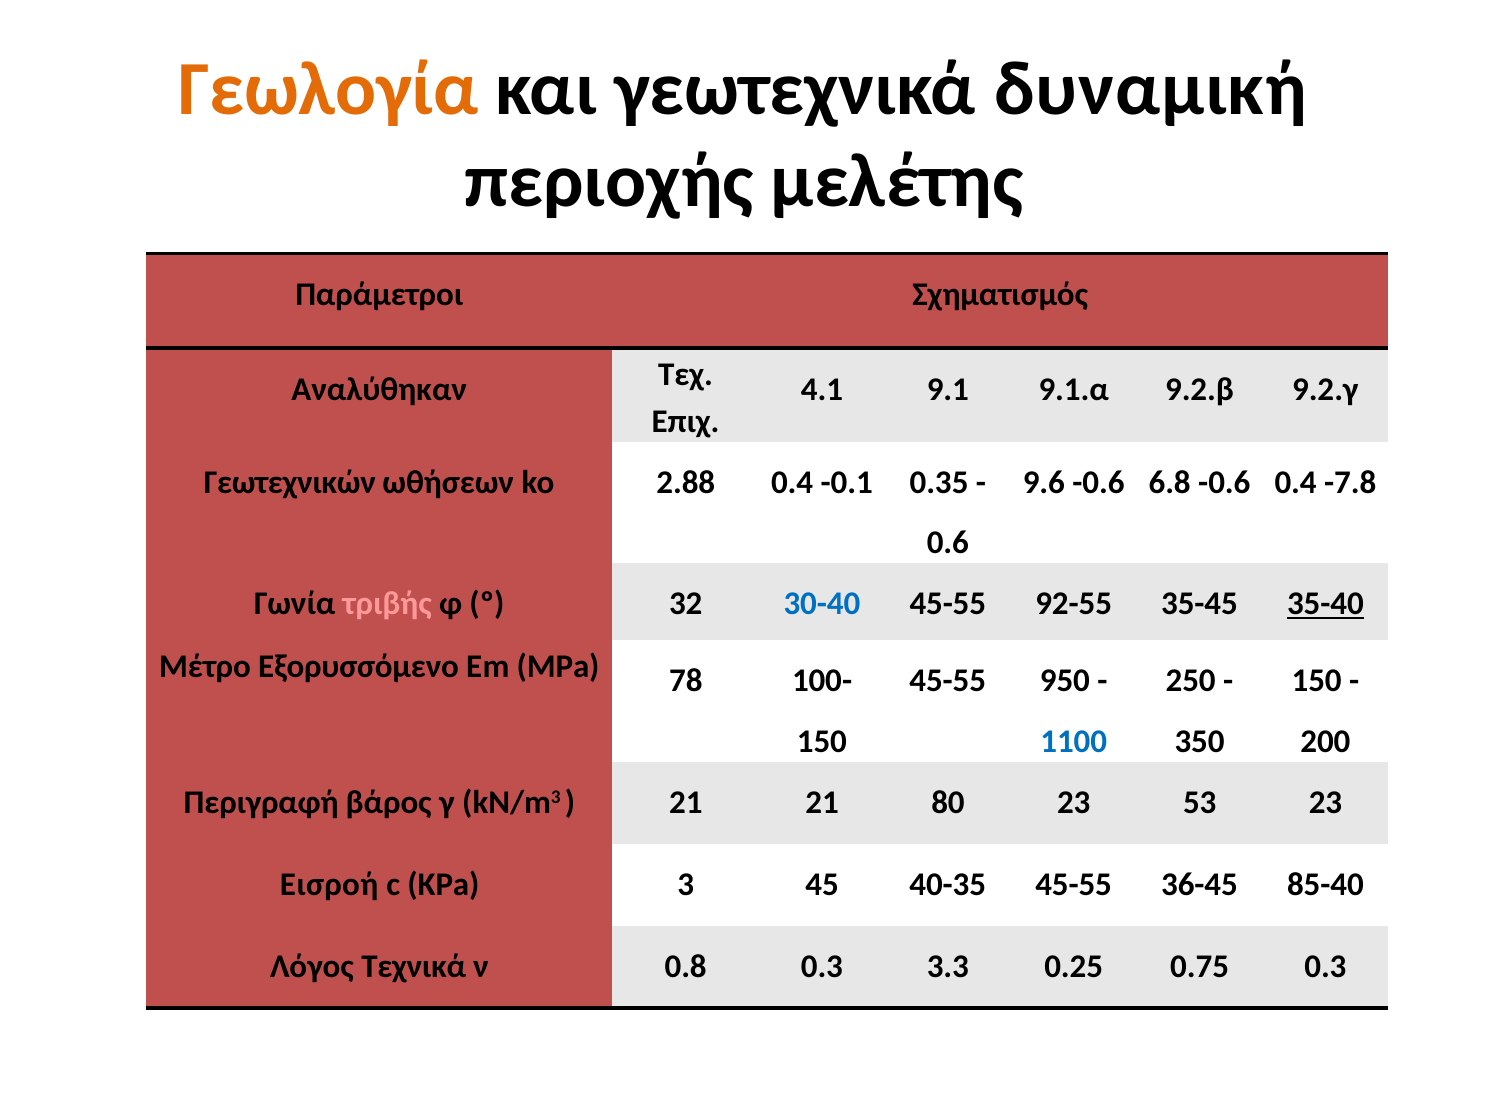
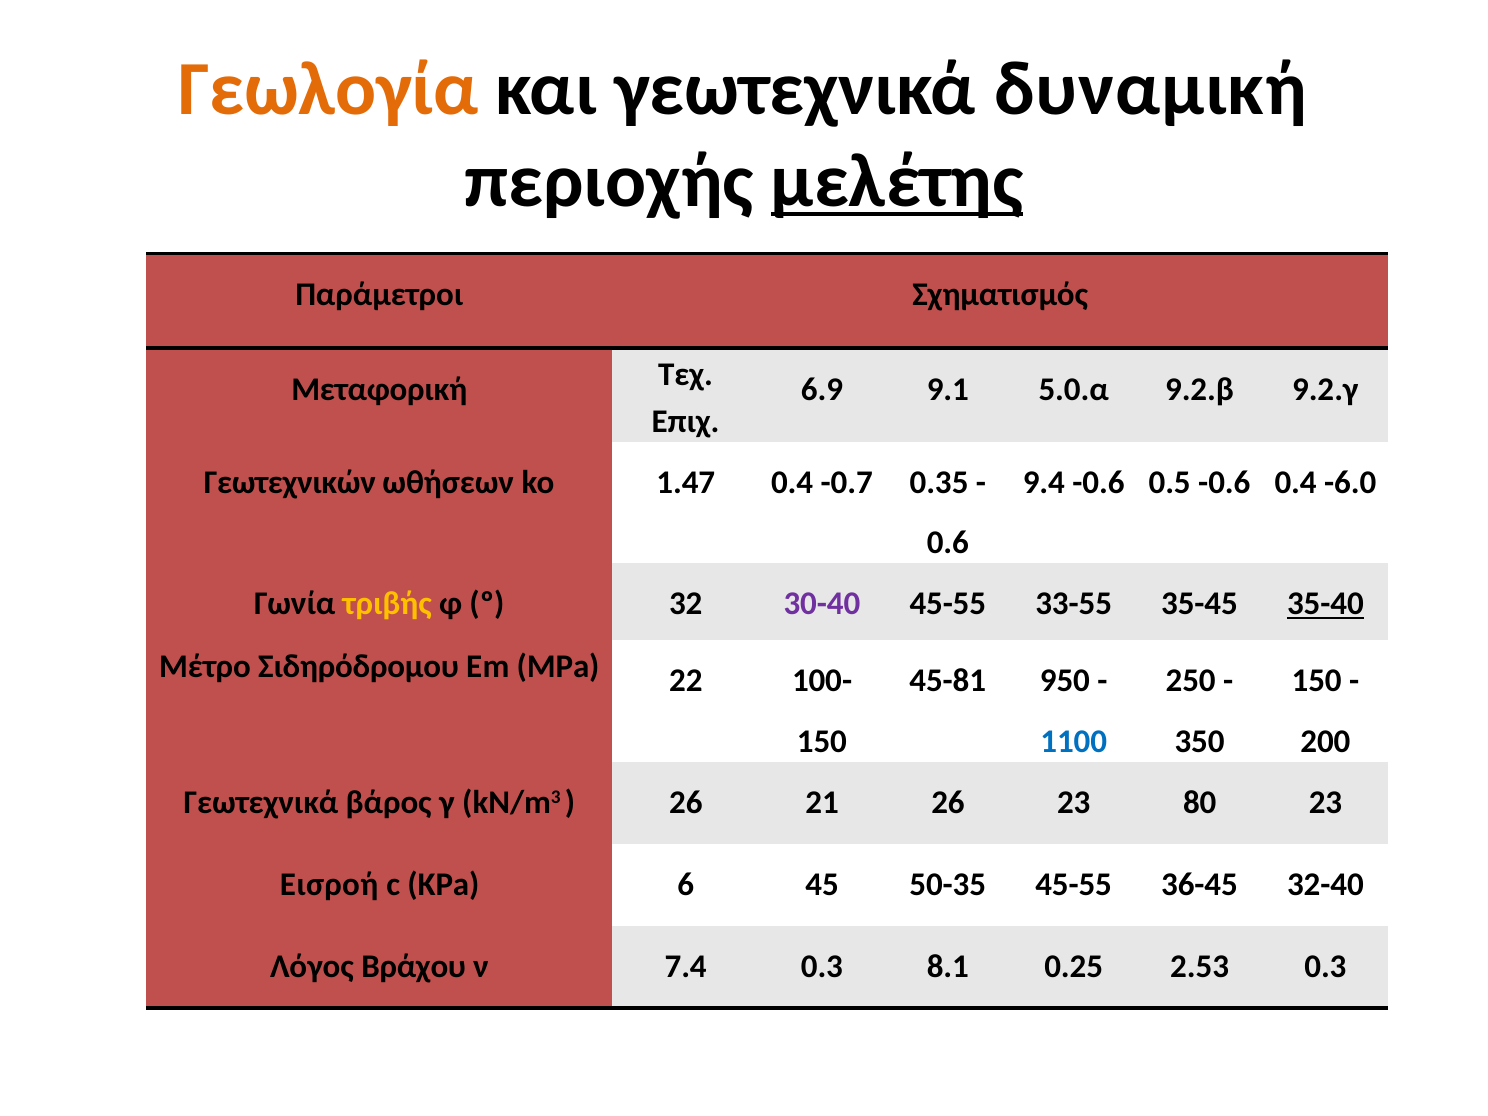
μελέτης underline: none -> present
Αναλύθηκαν: Αναλύθηκαν -> Μεταφορική
4.1: 4.1 -> 6.9
9.1.α: 9.1.α -> 5.0.α
2.88: 2.88 -> 1.47
-0.1: -0.1 -> -0.7
9.6: 9.6 -> 9.4
6.8: 6.8 -> 0.5
-7.8: -7.8 -> -6.0
τριβής colour: pink -> yellow
30-40 colour: blue -> purple
92-55: 92-55 -> 33-55
Εξορυσσόμενο: Εξορυσσόμενο -> Σιδηρόδρομου
78: 78 -> 22
45-55 at (948, 681): 45-55 -> 45-81
Περιγραφή at (261, 802): Περιγραφή -> Γεωτεχνικά
21 at (686, 802): 21 -> 26
21 80: 80 -> 26
53: 53 -> 80
3: 3 -> 6
40-35: 40-35 -> 50-35
85-40: 85-40 -> 32-40
Τεχνικά: Τεχνικά -> Βράχου
0.8: 0.8 -> 7.4
3.3: 3.3 -> 8.1
0.75: 0.75 -> 2.53
